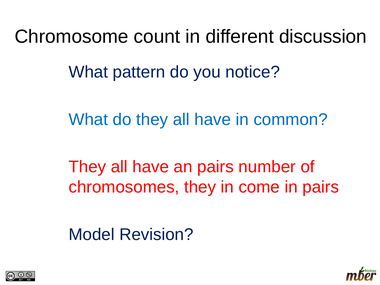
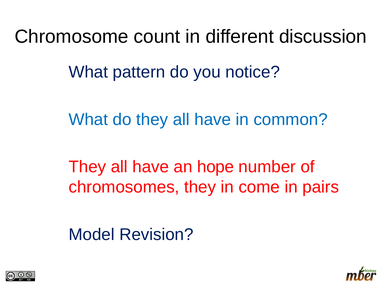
an pairs: pairs -> hope
